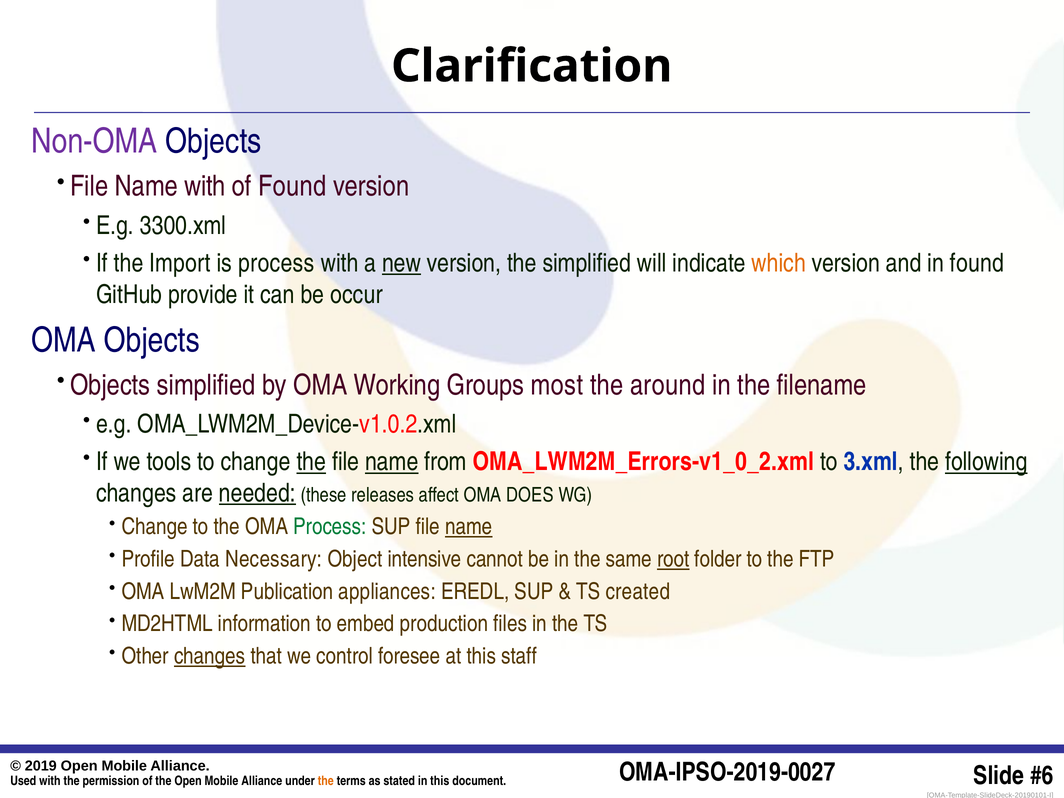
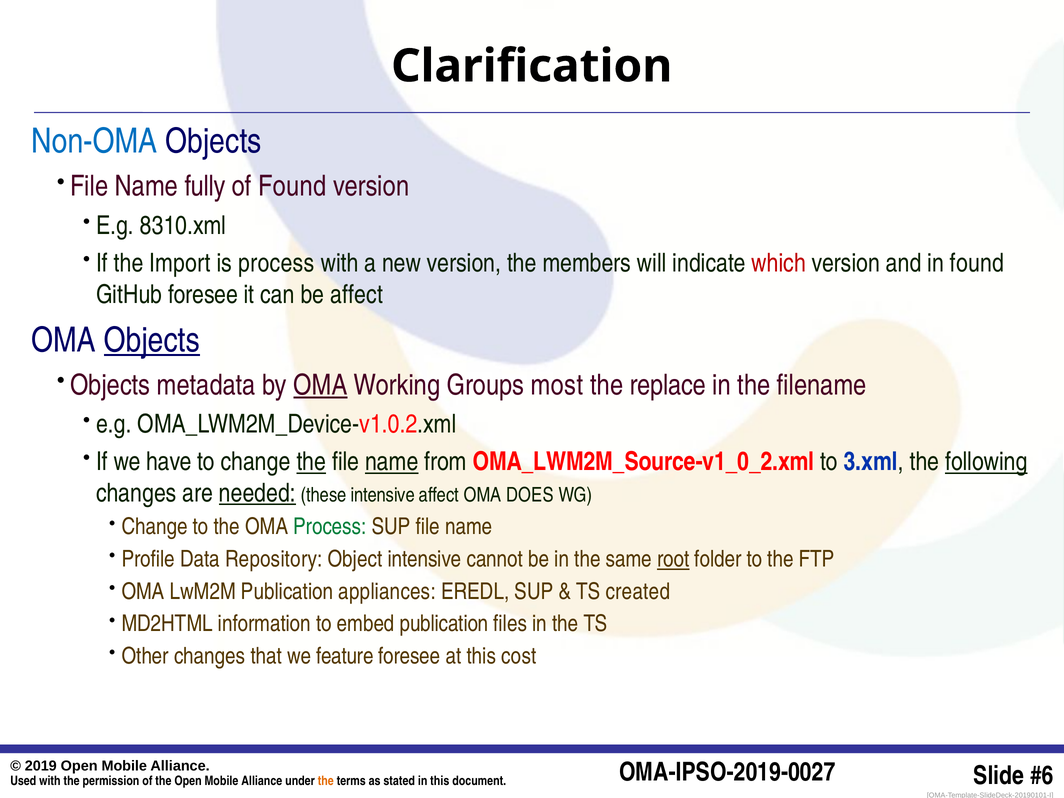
Non-OMA colour: purple -> blue
Name with: with -> fully
3300.xml: 3300.xml -> 8310.xml
new underline: present -> none
the simplified: simplified -> members
which colour: orange -> red
GitHub provide: provide -> foresee
be occur: occur -> affect
Objects at (152, 340) underline: none -> present
Objects simplified: simplified -> metadata
OMA at (320, 385) underline: none -> present
around: around -> replace
tools: tools -> have
OMA_LWM2M_Errors-v1_0_2.xml: OMA_LWM2M_Errors-v1_0_2.xml -> OMA_LWM2M_Source-v1_0_2.xml
these releases: releases -> intensive
name at (469, 527) underline: present -> none
Necessary: Necessary -> Repository
embed production: production -> publication
changes at (210, 656) underline: present -> none
control: control -> feature
staff: staff -> cost
